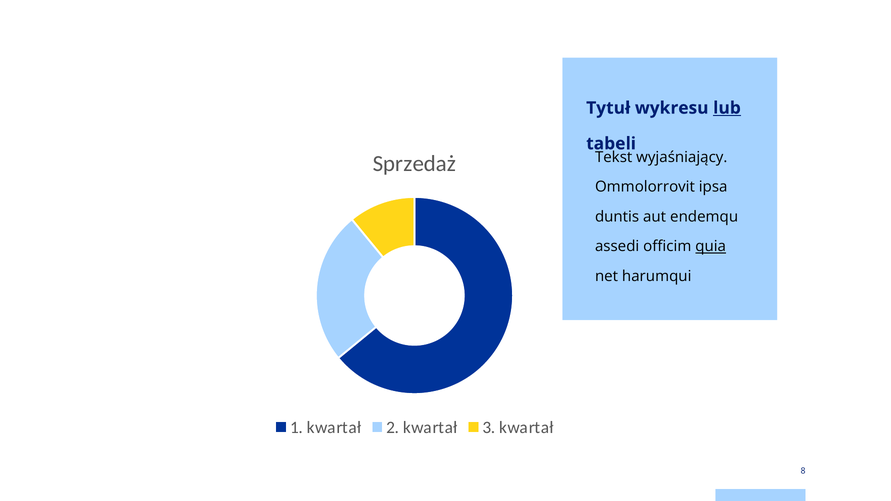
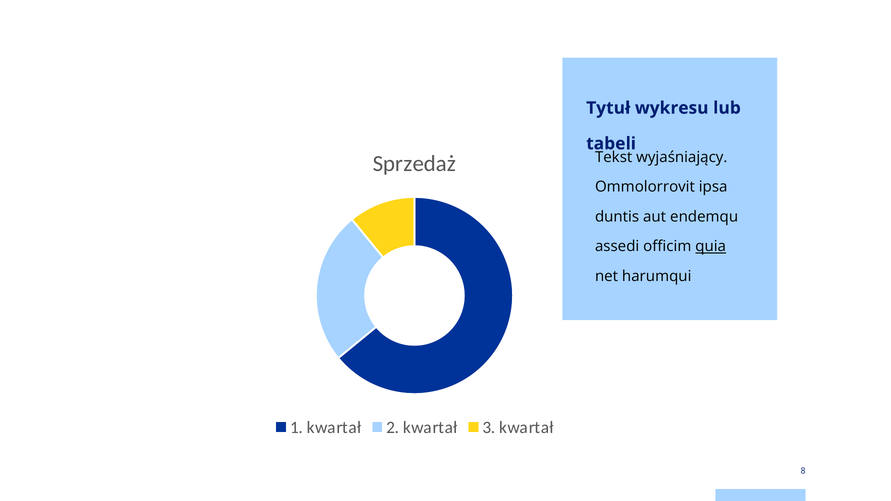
lub underline: present -> none
